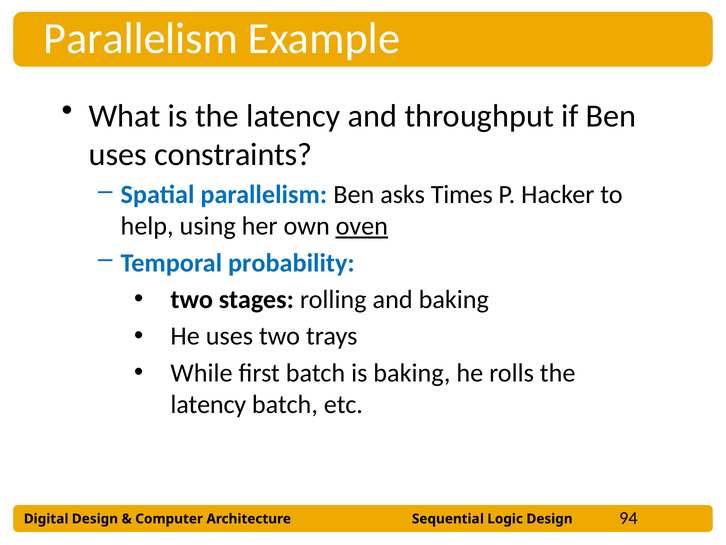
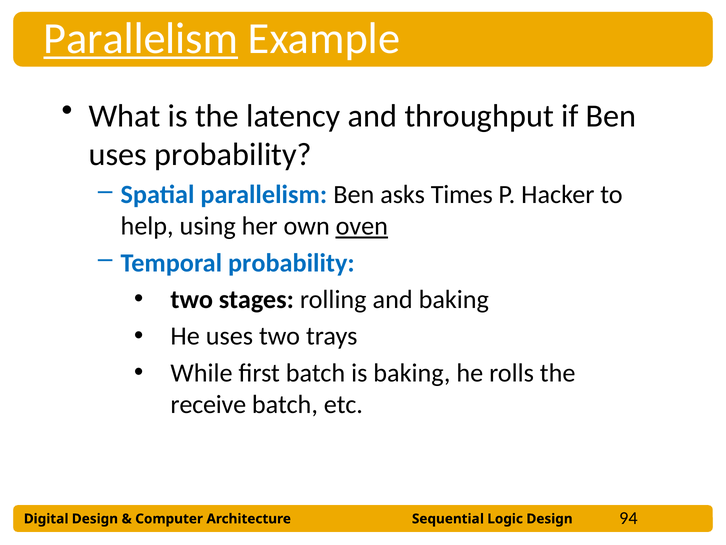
Parallelism at (141, 39) underline: none -> present
uses constraints: constraints -> probability
latency at (208, 404): latency -> receive
